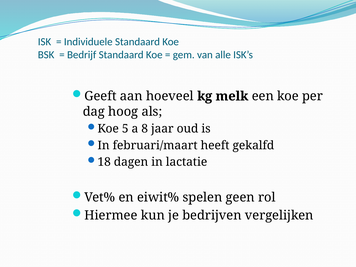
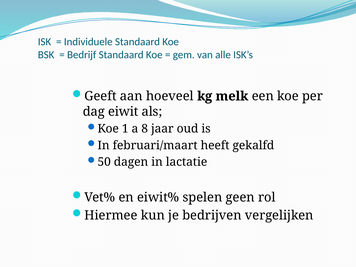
hoog: hoog -> eiwit
5: 5 -> 1
18: 18 -> 50
